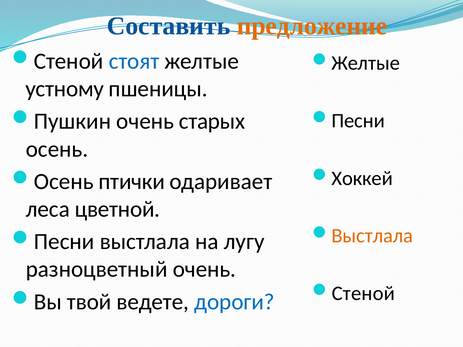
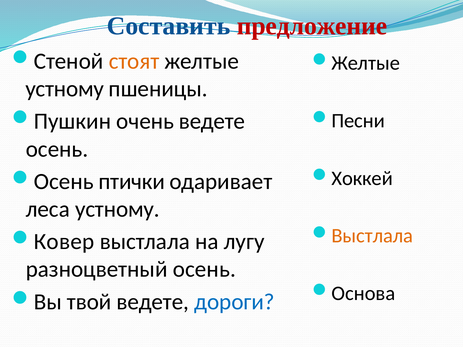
предложение colour: orange -> red
стоят colour: blue -> orange
очень старых: старых -> ведете
леса цветной: цветной -> устному
Песни at (64, 242): Песни -> Ковер
разноцветный очень: очень -> осень
Стеной at (363, 294): Стеной -> Основа
